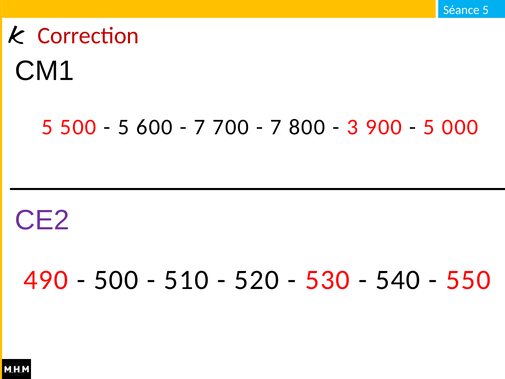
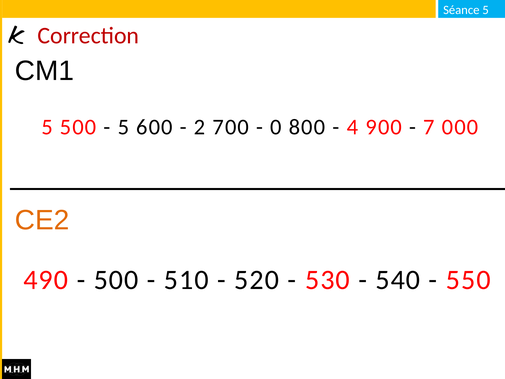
7 at (200, 127): 7 -> 2
7 at (276, 127): 7 -> 0
3: 3 -> 4
5 at (429, 127): 5 -> 7
CE2 colour: purple -> orange
